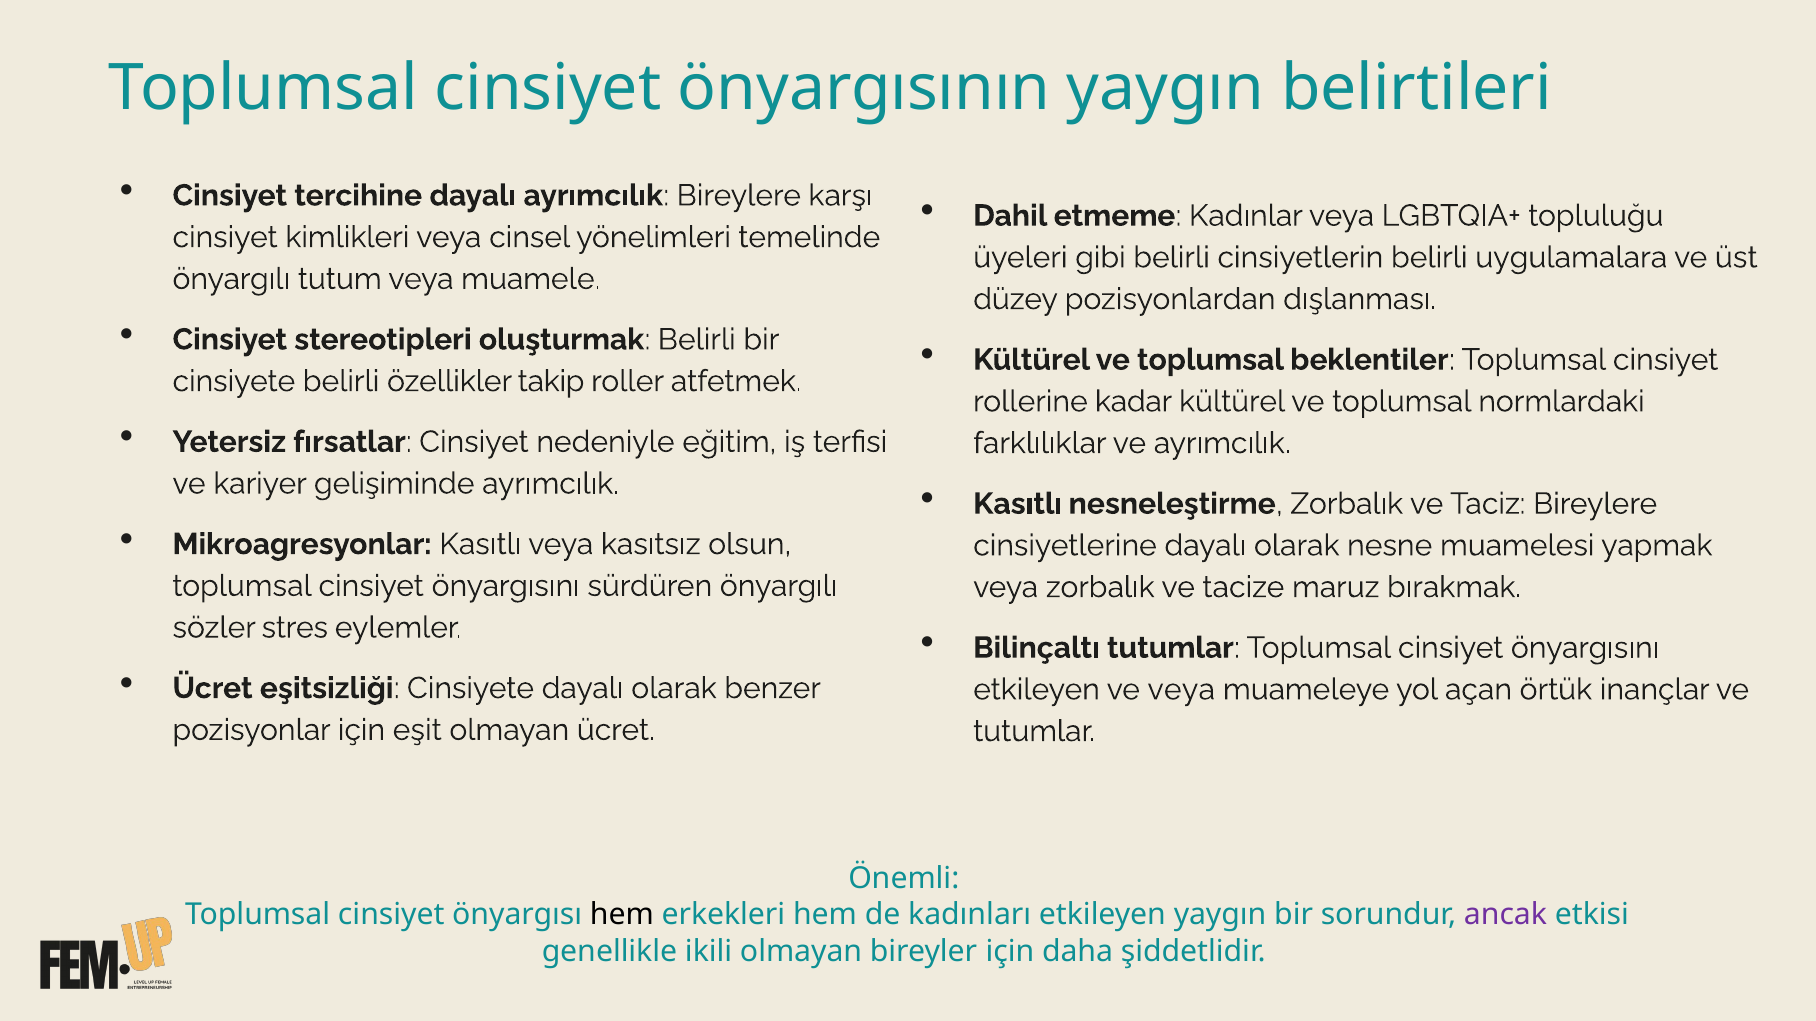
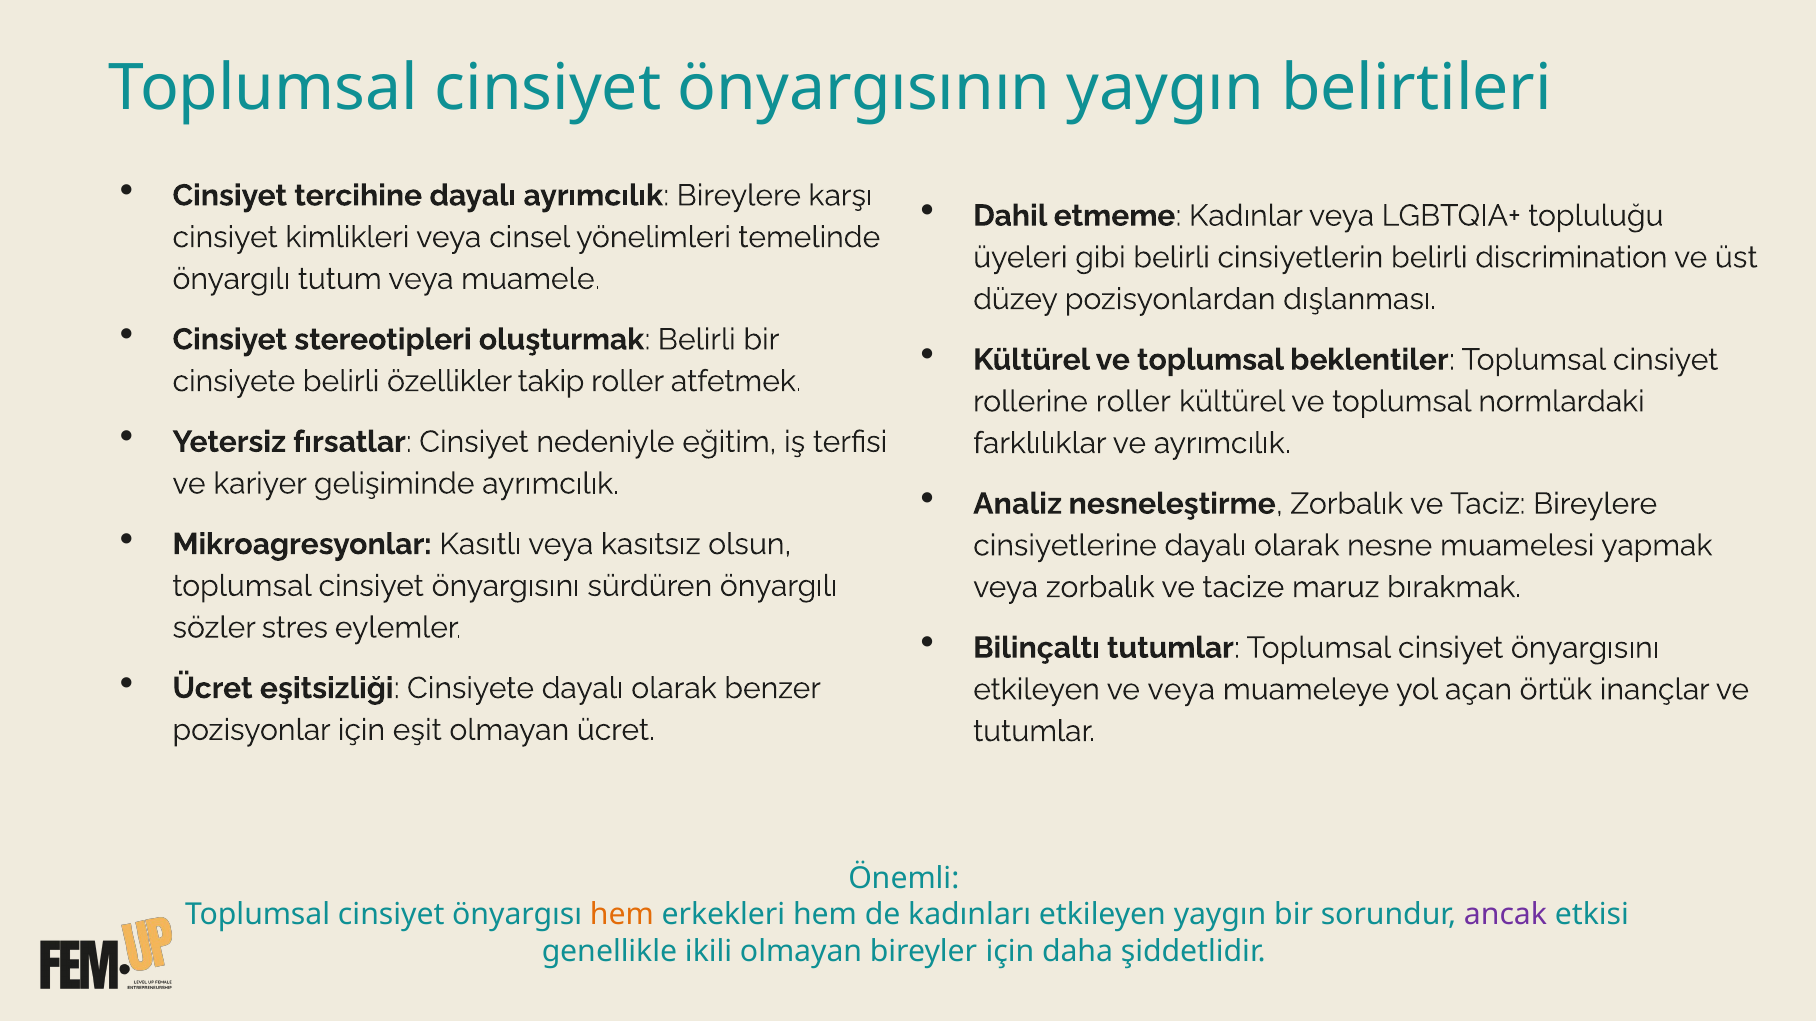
uygulamalara: uygulamalara -> discrimination
rollerine kadar: kadar -> roller
Kasıtlı at (1018, 504): Kasıtlı -> Analiz
hem at (622, 915) colour: black -> orange
